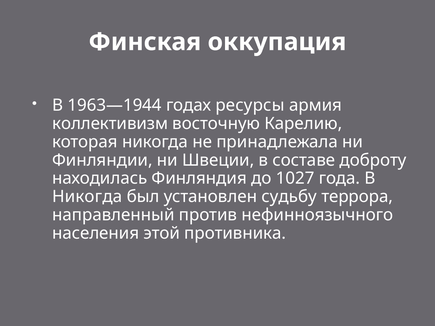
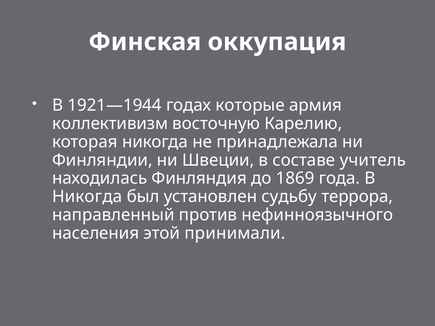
1963—1944: 1963—1944 -> 1921—1944
ресурсы: ресурсы -> которые
доброту: доброту -> учитель
1027: 1027 -> 1869
противника: противника -> принимали
